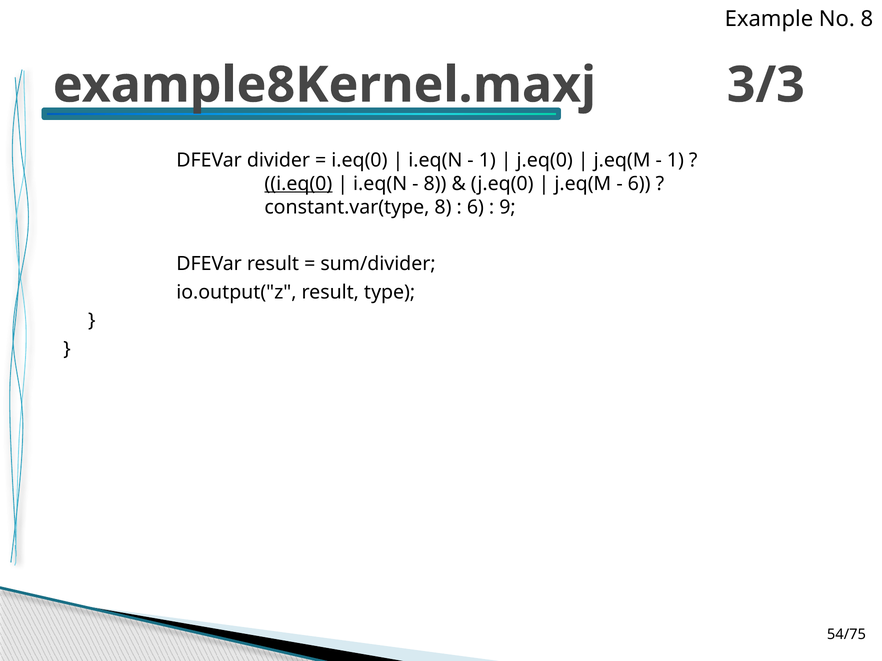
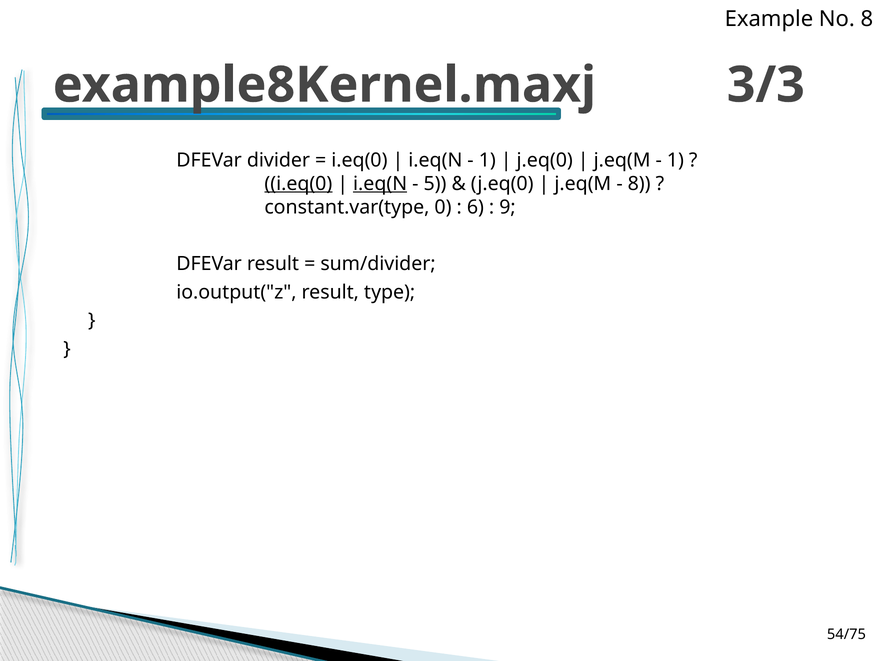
i.eq(N at (380, 184) underline: none -> present
8 at (435, 184): 8 -> 5
6 at (639, 184): 6 -> 8
constant.var(type 8: 8 -> 0
